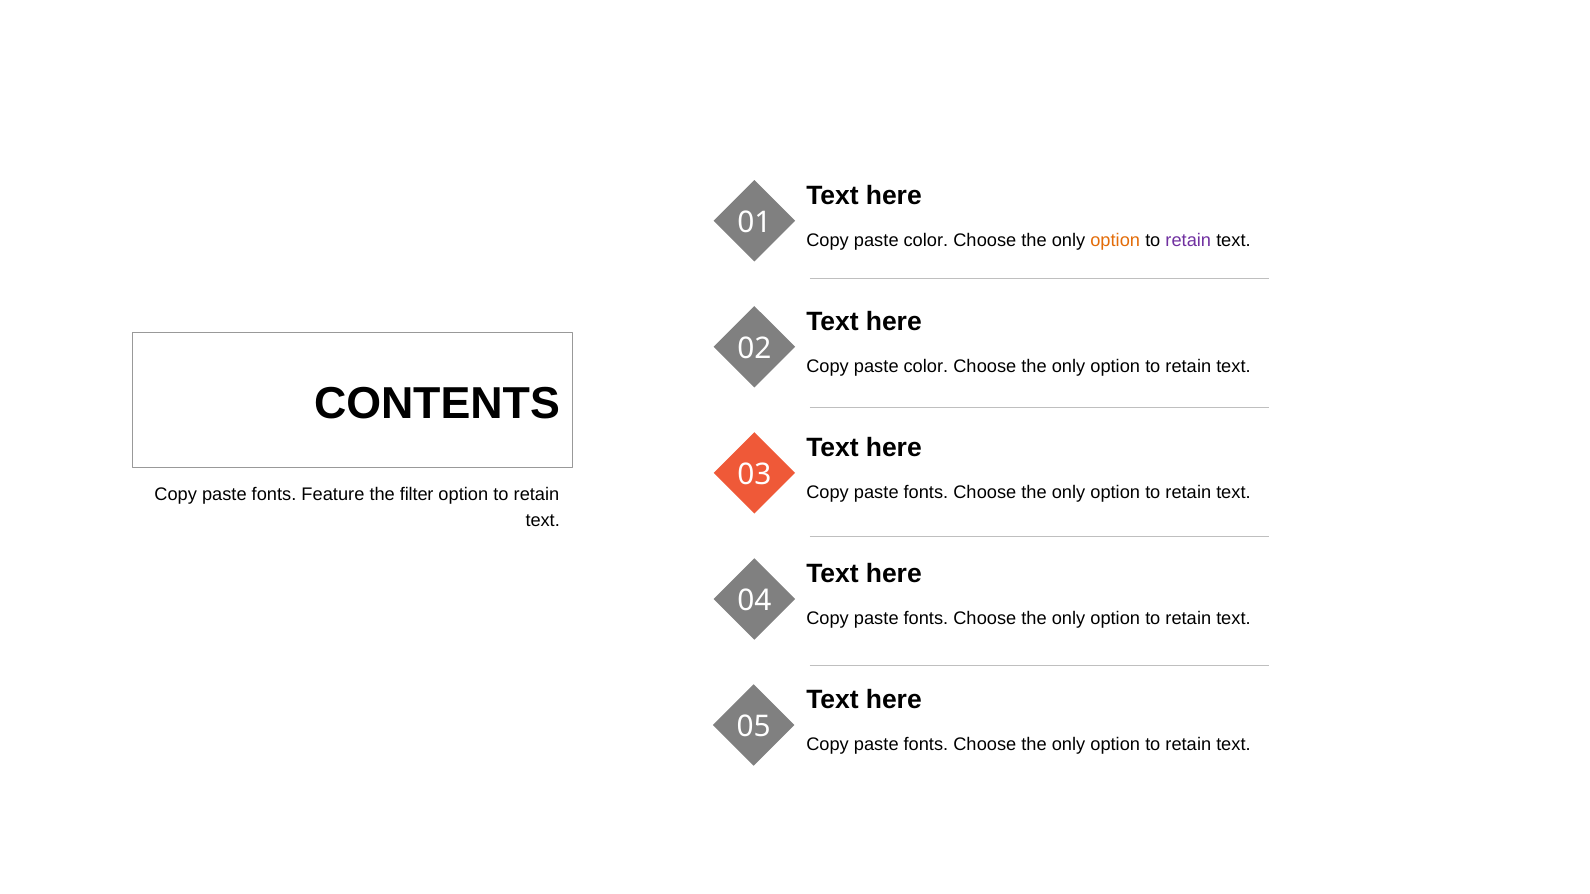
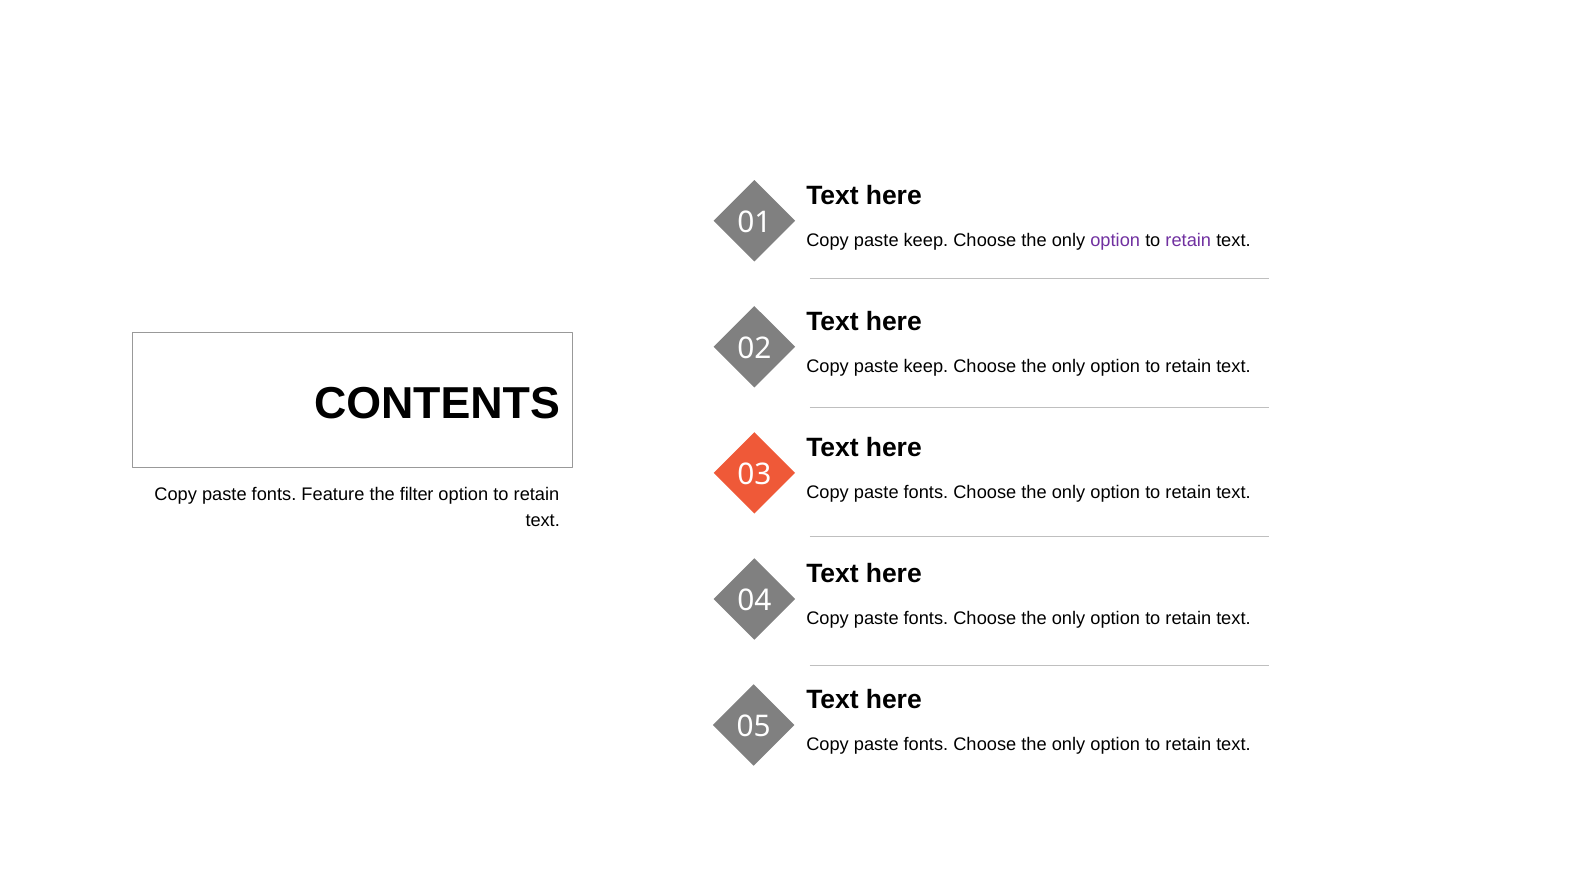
color at (926, 240): color -> keep
option at (1115, 240) colour: orange -> purple
color at (926, 366): color -> keep
